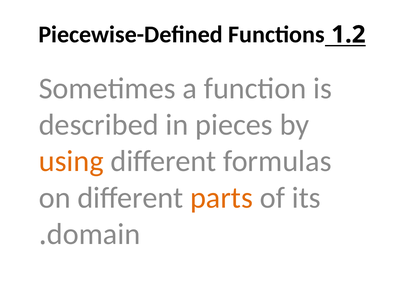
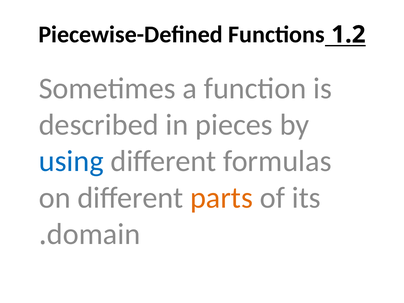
using colour: orange -> blue
